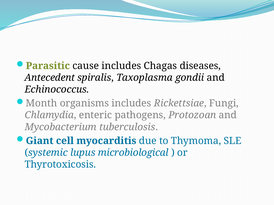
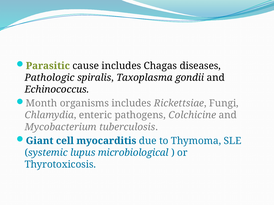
Antecedent: Antecedent -> Pathologic
Protozoan: Protozoan -> Colchicine
